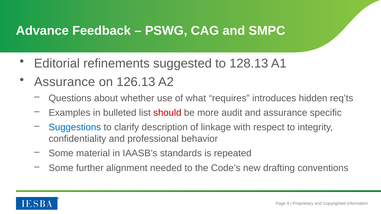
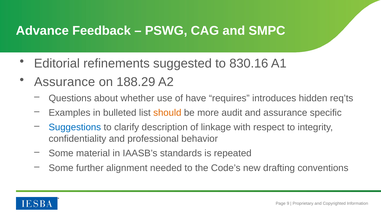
128.13: 128.13 -> 830.16
126.13: 126.13 -> 188.29
what: what -> have
should colour: red -> orange
